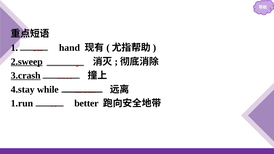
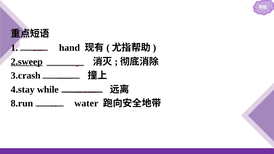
3.crash underline: present -> none
1.run: 1.run -> 8.run
better: better -> water
